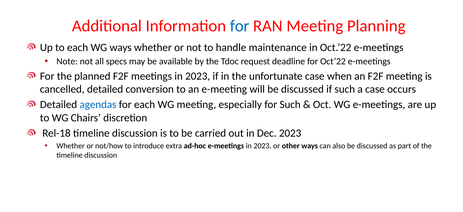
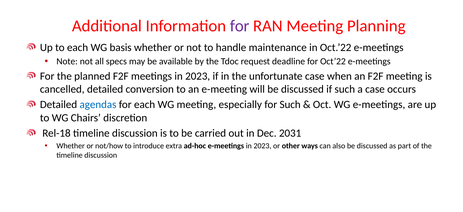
for at (240, 26) colour: blue -> purple
WG ways: ways -> basis
Dec 2023: 2023 -> 2031
